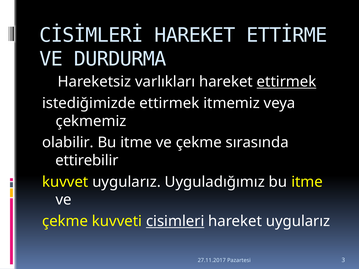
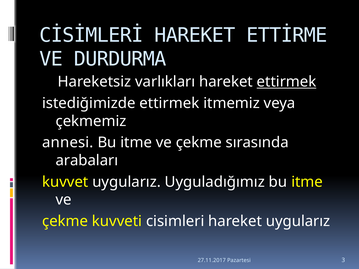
olabilir: olabilir -> annesi
ettirebilir: ettirebilir -> arabaları
cisimleri underline: present -> none
